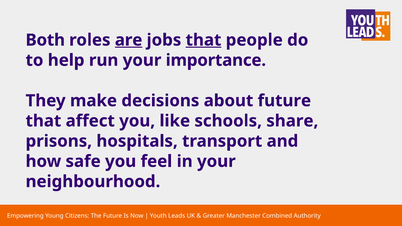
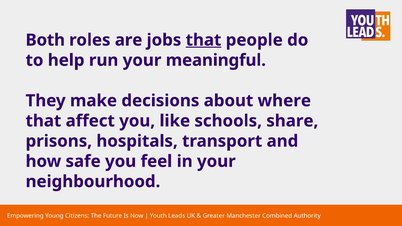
are underline: present -> none
importance: importance -> meaningful
about future: future -> where
